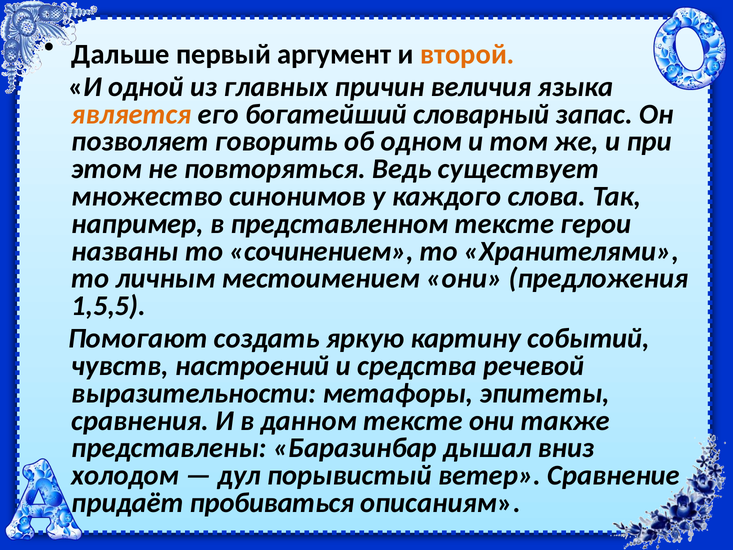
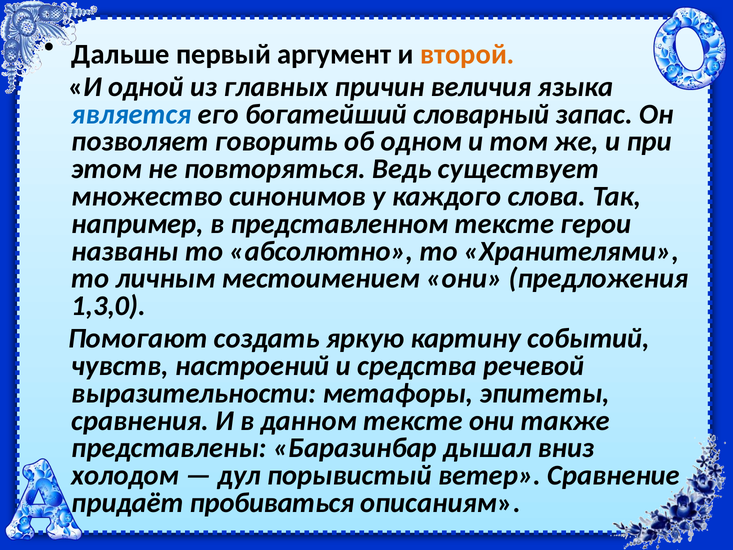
является colour: orange -> blue
сочинением: сочинением -> абсолютно
1,5,5: 1,5,5 -> 1,3,0
